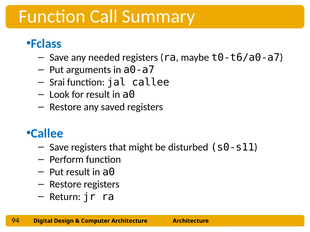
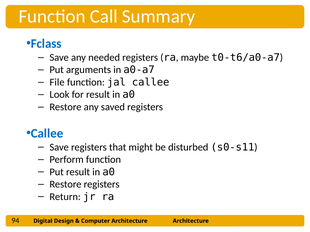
Srai: Srai -> File
